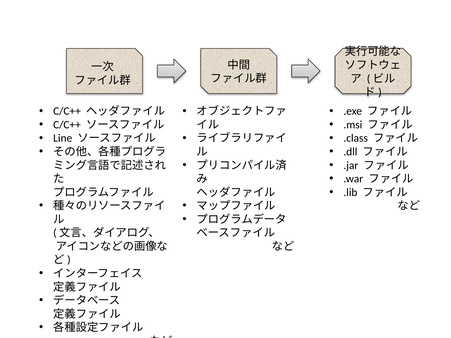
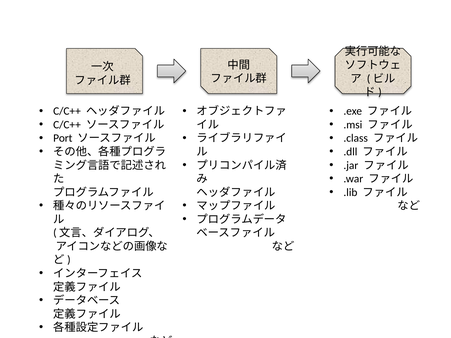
Line: Line -> Port
